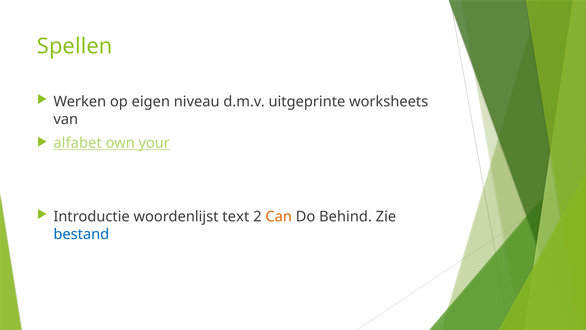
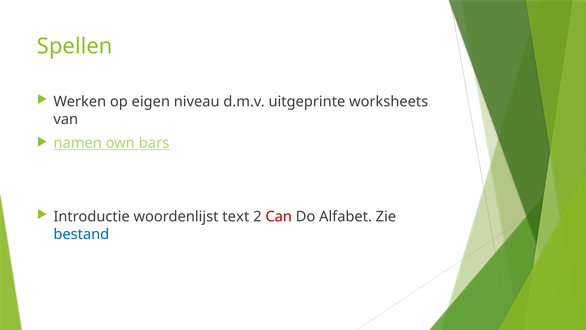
alfabet: alfabet -> namen
your: your -> bars
Can colour: orange -> red
Behind: Behind -> Alfabet
